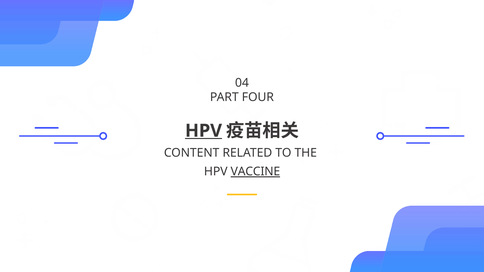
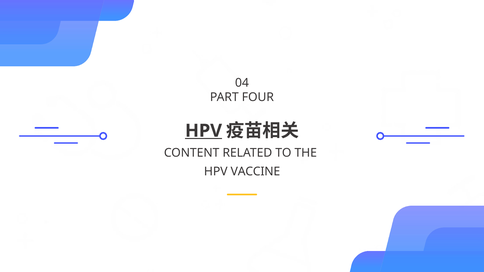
VACCINE underline: present -> none
